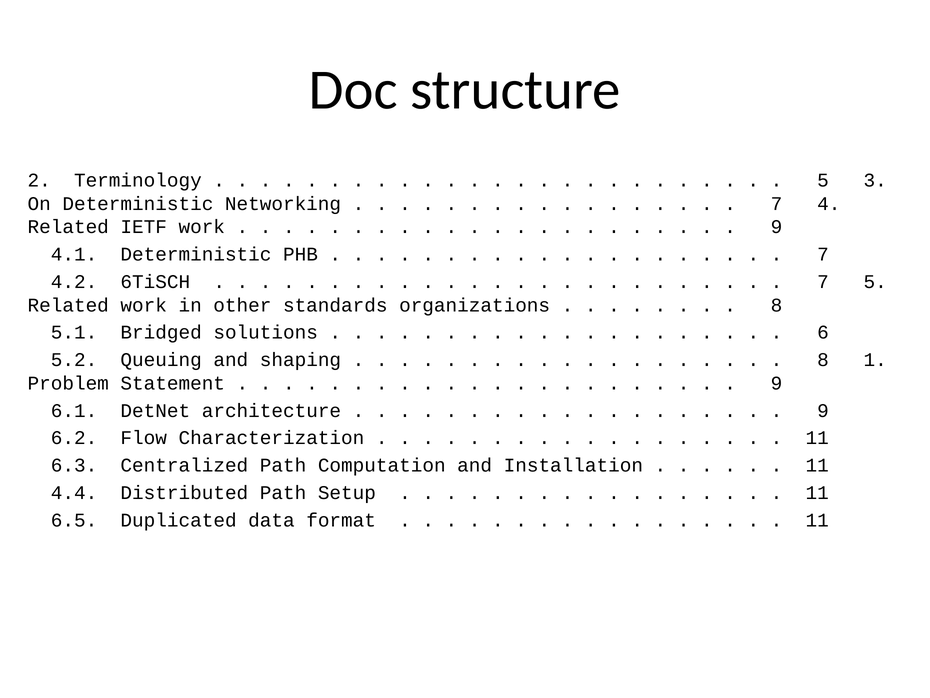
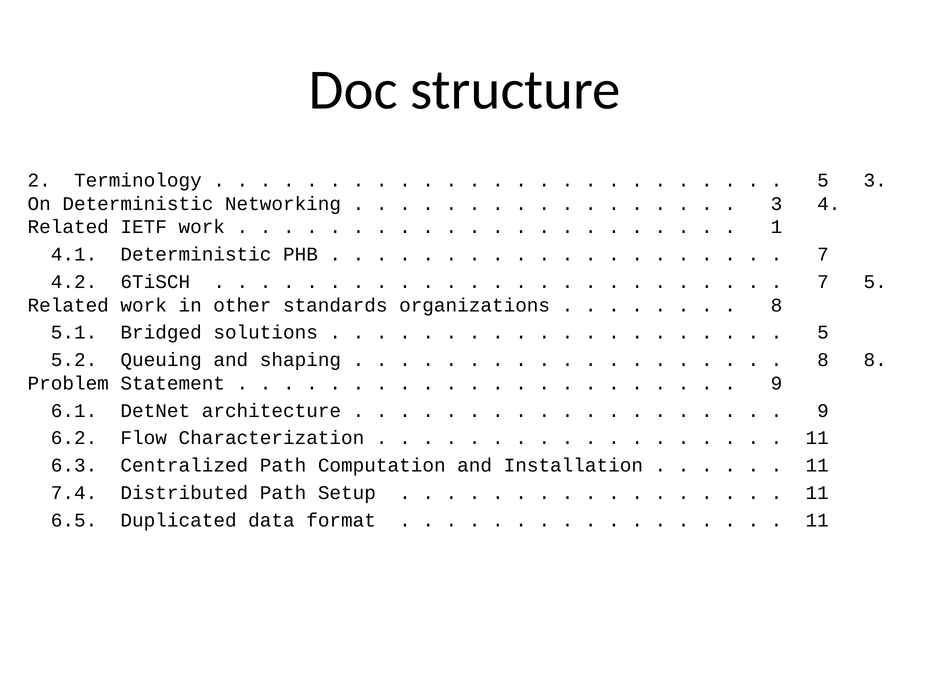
7 at (777, 204): 7 -> 3
9 at (777, 227): 9 -> 1
6 at (823, 332): 6 -> 5
8 1: 1 -> 8
4.4: 4.4 -> 7.4
